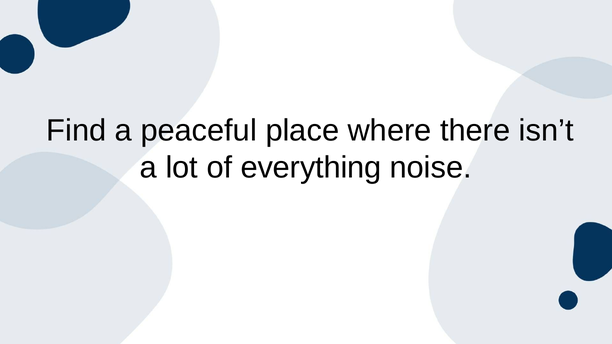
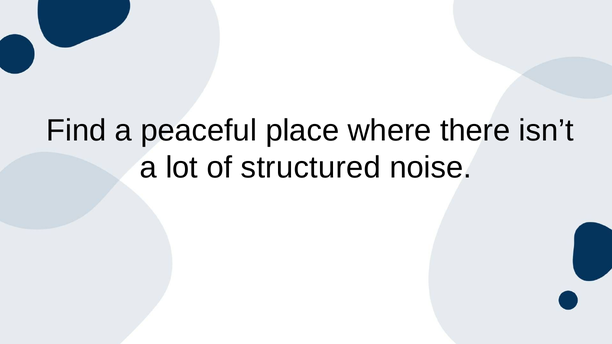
everything: everything -> structured
